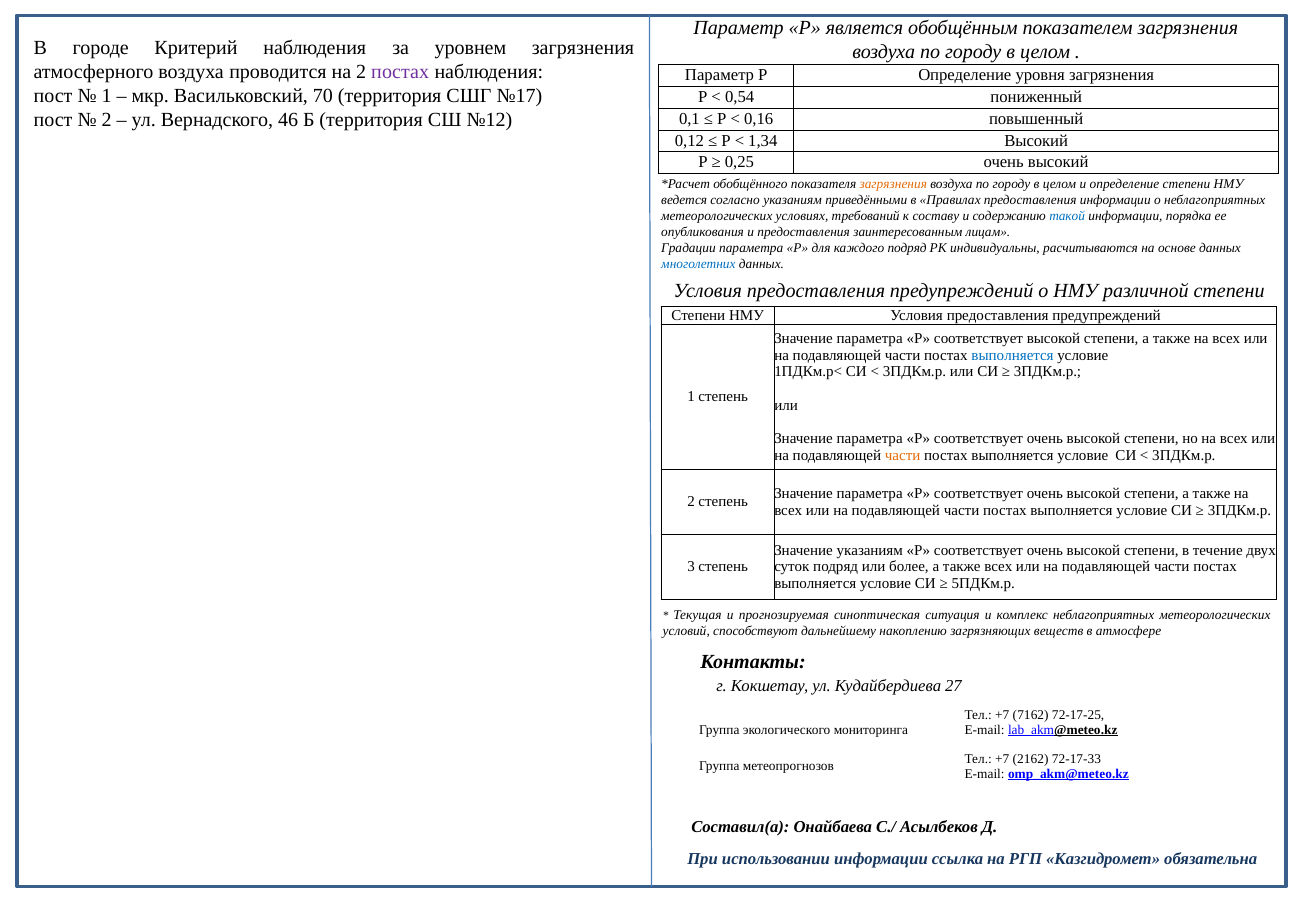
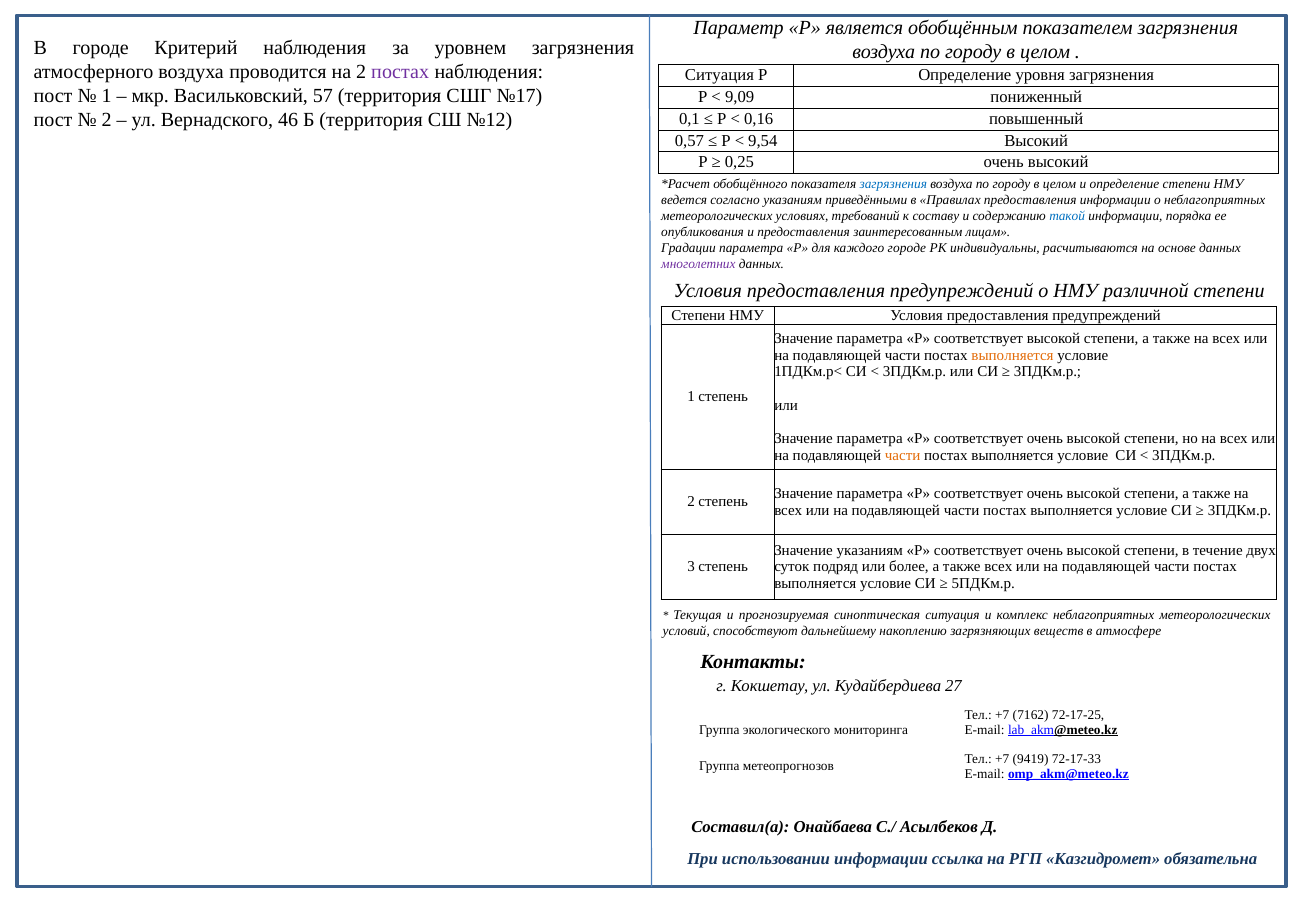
Параметр at (719, 75): Параметр -> Ситуация
70: 70 -> 57
0,54: 0,54 -> 9,09
0,12: 0,12 -> 0,57
1,34: 1,34 -> 9,54
загрязнения at (893, 184) colour: orange -> blue
каждого подряд: подряд -> городе
многолетних colour: blue -> purple
выполняется at (1013, 355) colour: blue -> orange
2162: 2162 -> 9419
